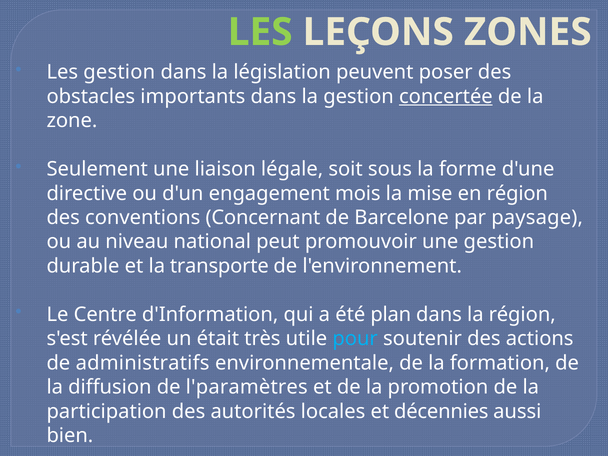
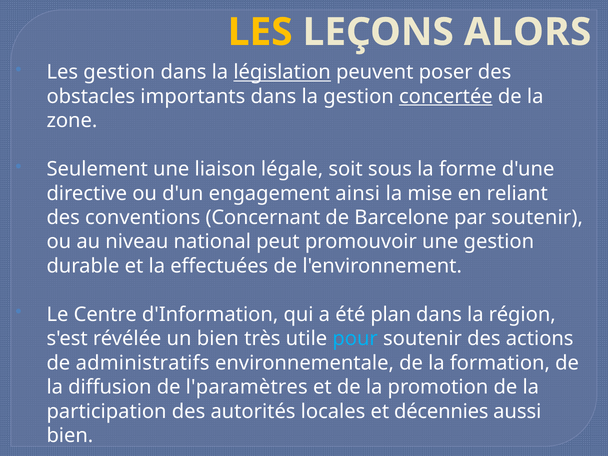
LES at (260, 32) colour: light green -> yellow
ZONES: ZONES -> ALORS
législation underline: none -> present
mois: mois -> ainsi
en région: région -> reliant
par paysage: paysage -> soutenir
transporte: transporte -> effectuées
un était: était -> bien
